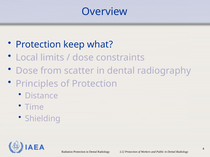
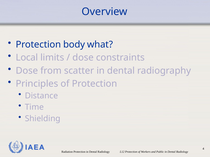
keep: keep -> body
